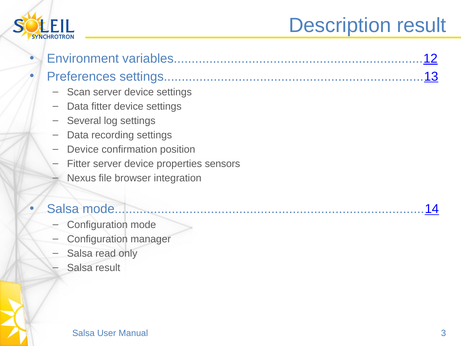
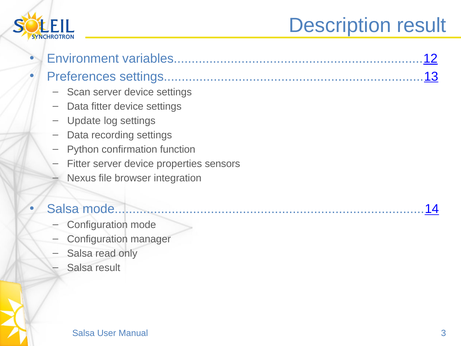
Several: Several -> Update
Device at (83, 149): Device -> Python
position: position -> function
